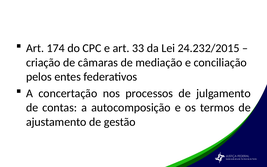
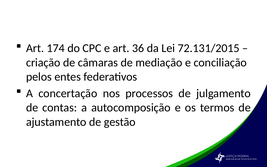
33: 33 -> 36
24.232/2015: 24.232/2015 -> 72.131/2015
